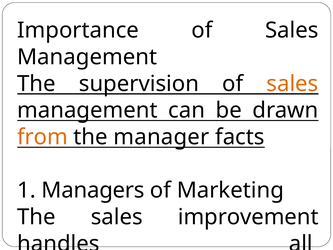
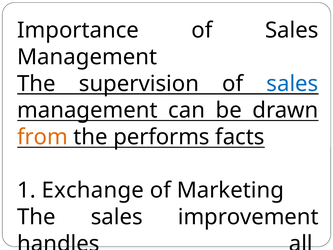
sales at (292, 84) colour: orange -> blue
manager: manager -> performs
Managers: Managers -> Exchange
